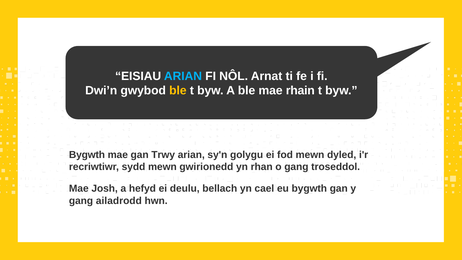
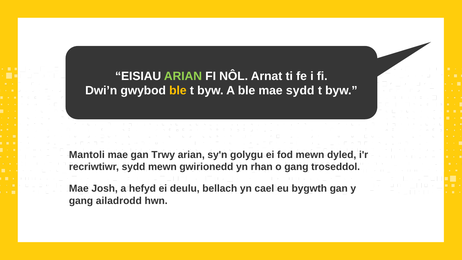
ARIAN at (183, 76) colour: light blue -> light green
mae rhain: rhain -> sydd
Bygwth at (87, 155): Bygwth -> Mantoli
